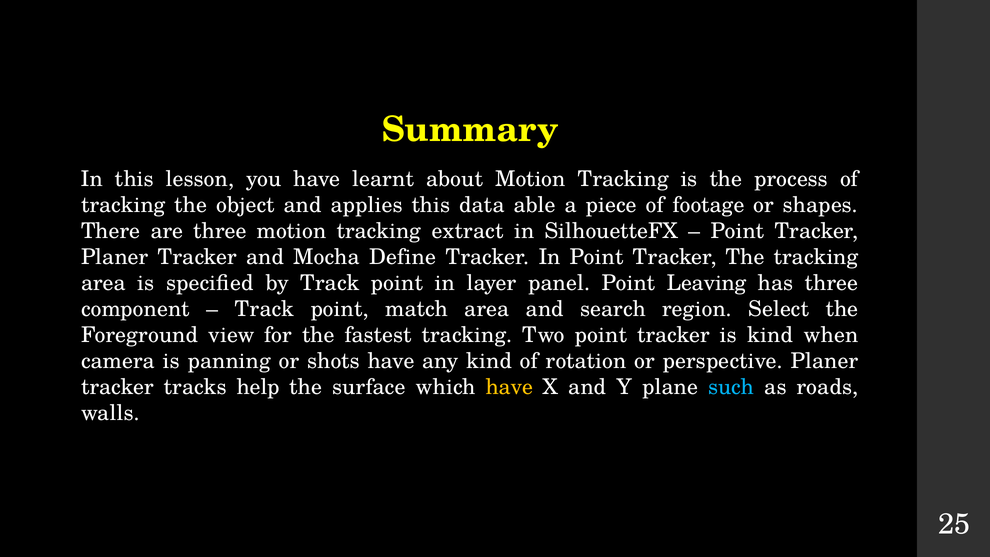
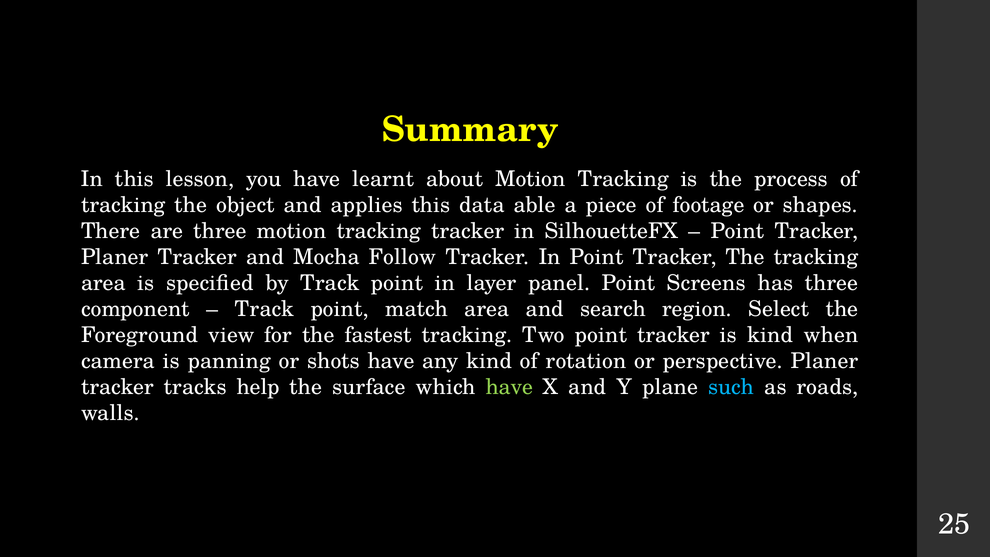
tracking extract: extract -> tracker
Define: Define -> Follow
Leaving: Leaving -> Screens
have at (509, 387) colour: yellow -> light green
